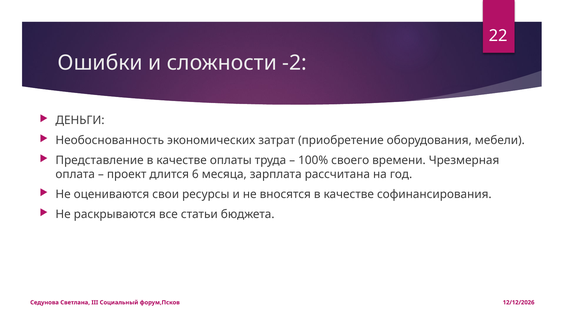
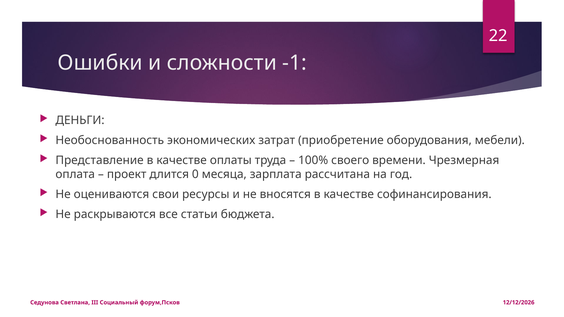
-2: -2 -> -1
6: 6 -> 0
